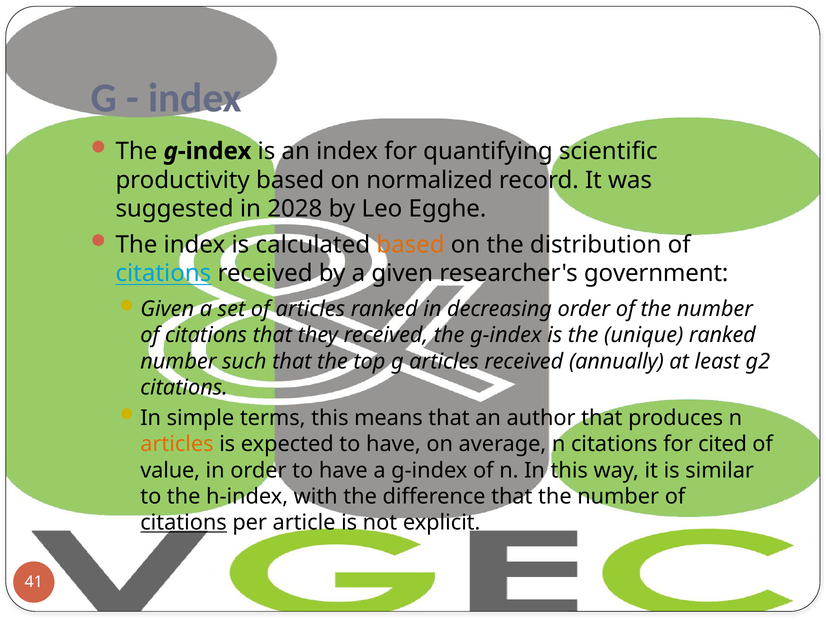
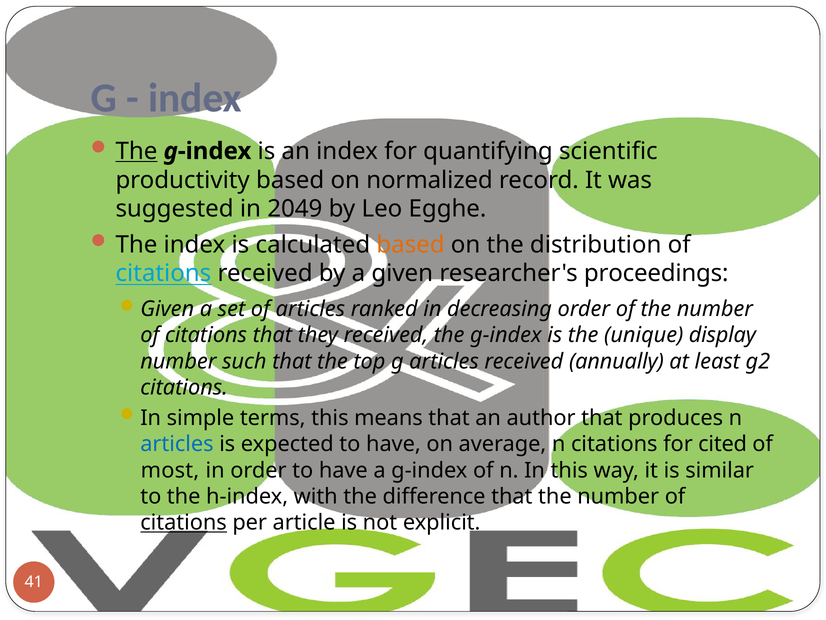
The at (136, 151) underline: none -> present
2028: 2028 -> 2049
government: government -> proceedings
unique ranked: ranked -> display
articles at (177, 444) colour: orange -> blue
value: value -> most
